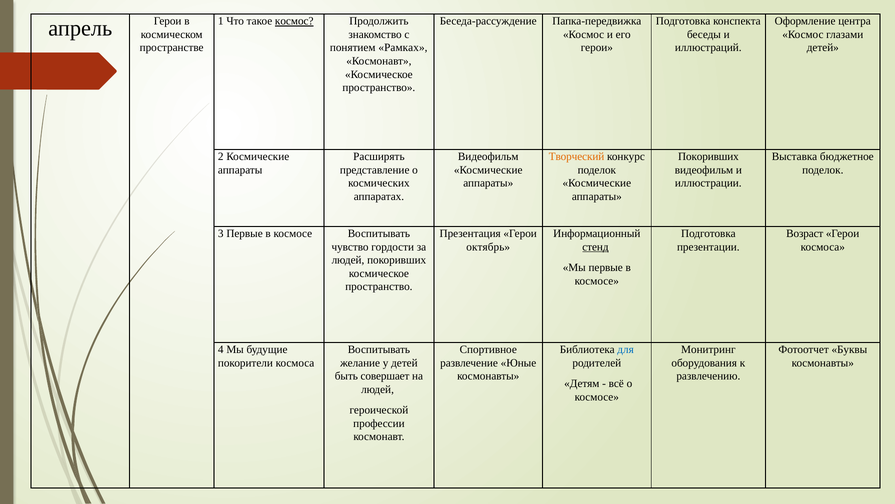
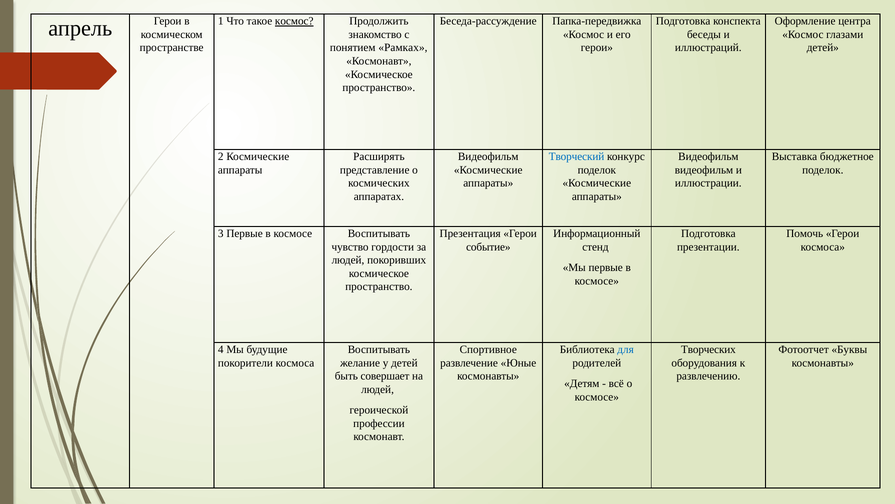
Творческий colour: orange -> blue
Покоривших at (708, 156): Покоривших -> Видеофильм
Возраст: Возраст -> Помочь
октябрь: октябрь -> событие
стенд underline: present -> none
Монитринг: Монитринг -> Творческих
